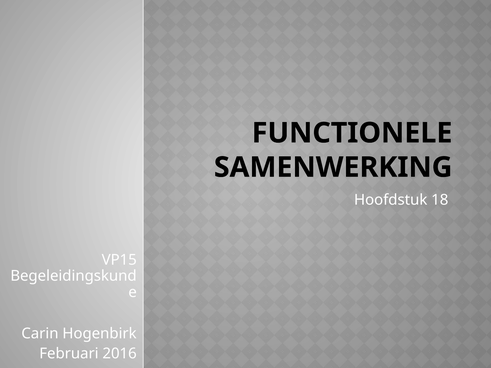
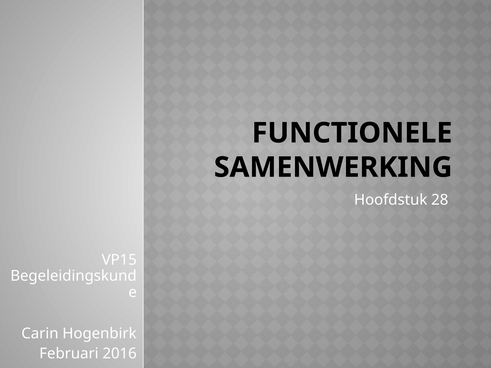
18: 18 -> 28
